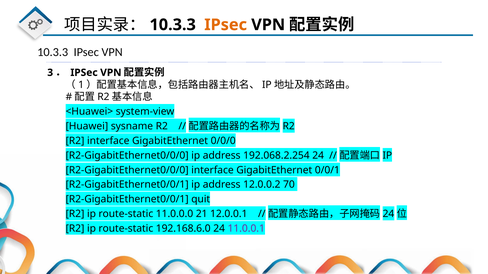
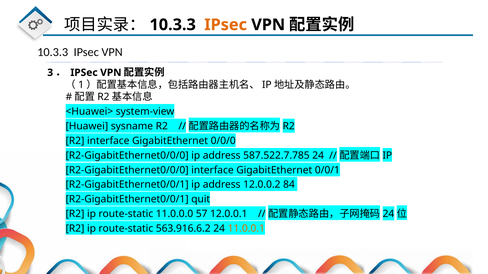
192.068.2.254: 192.068.2.254 -> 587.522.7.785
70: 70 -> 84
21: 21 -> 57
192.168.6.0: 192.168.6.0 -> 563.916.6.2
11.0.0.1 colour: purple -> orange
